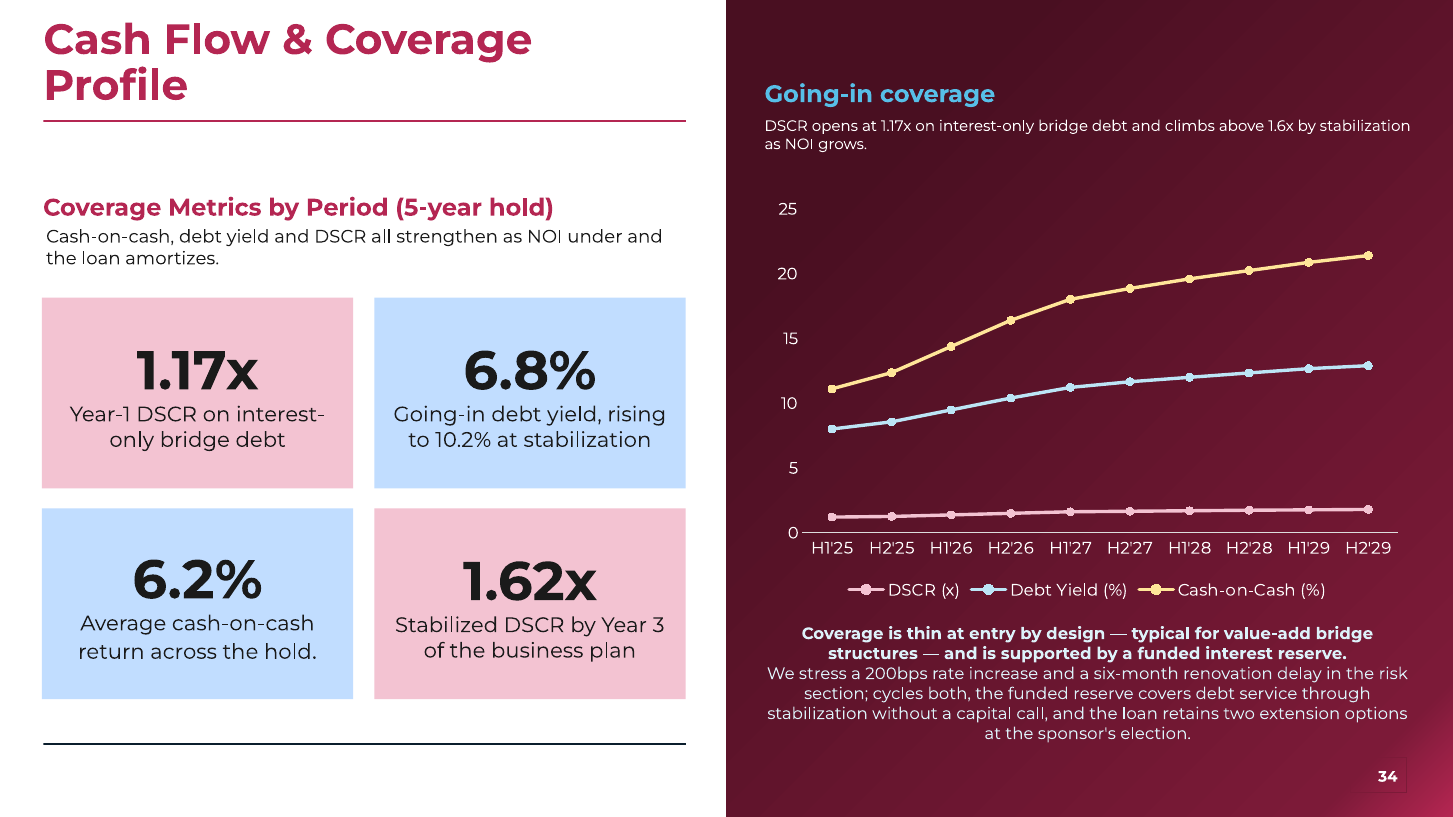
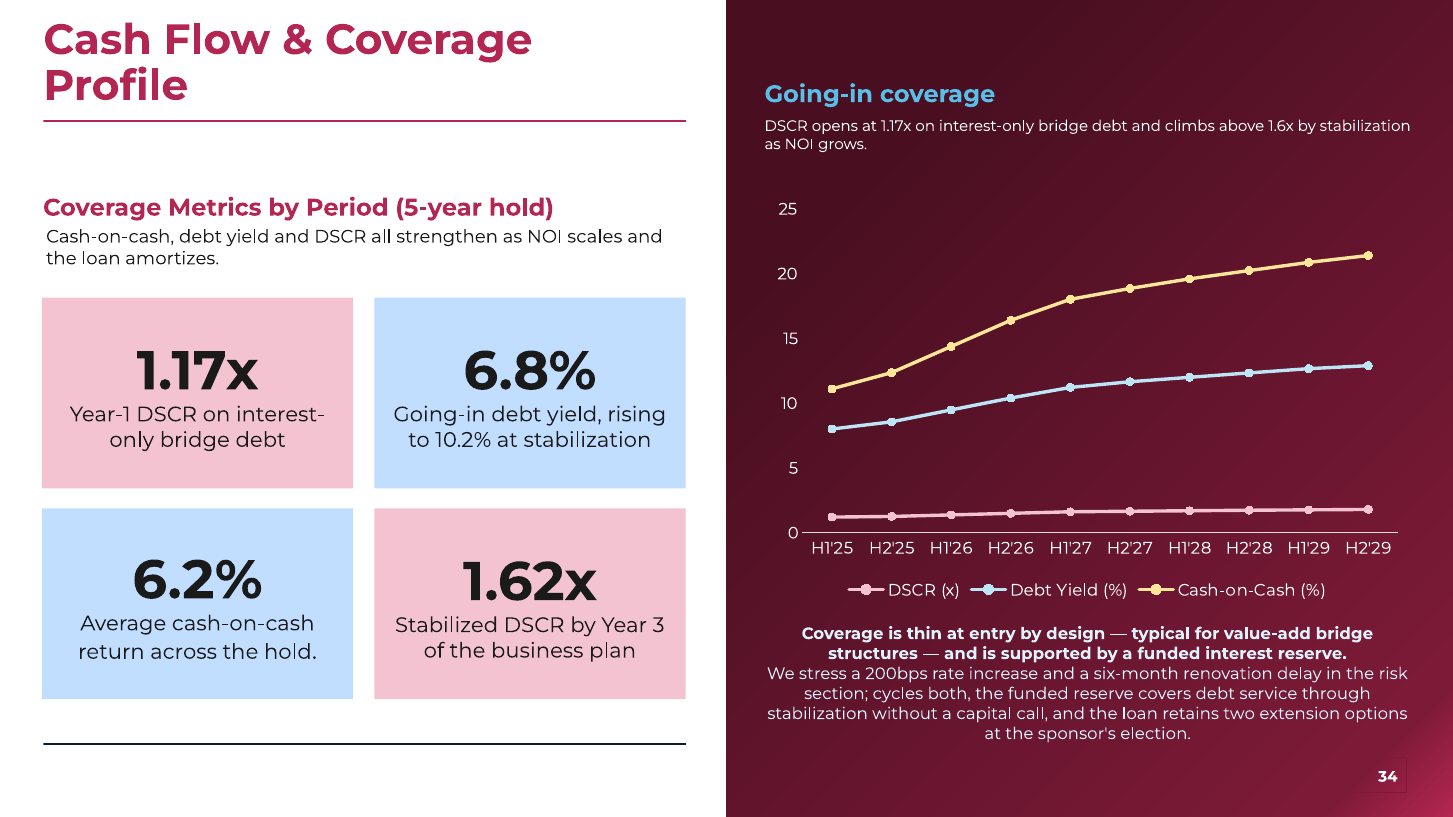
under: under -> scales
